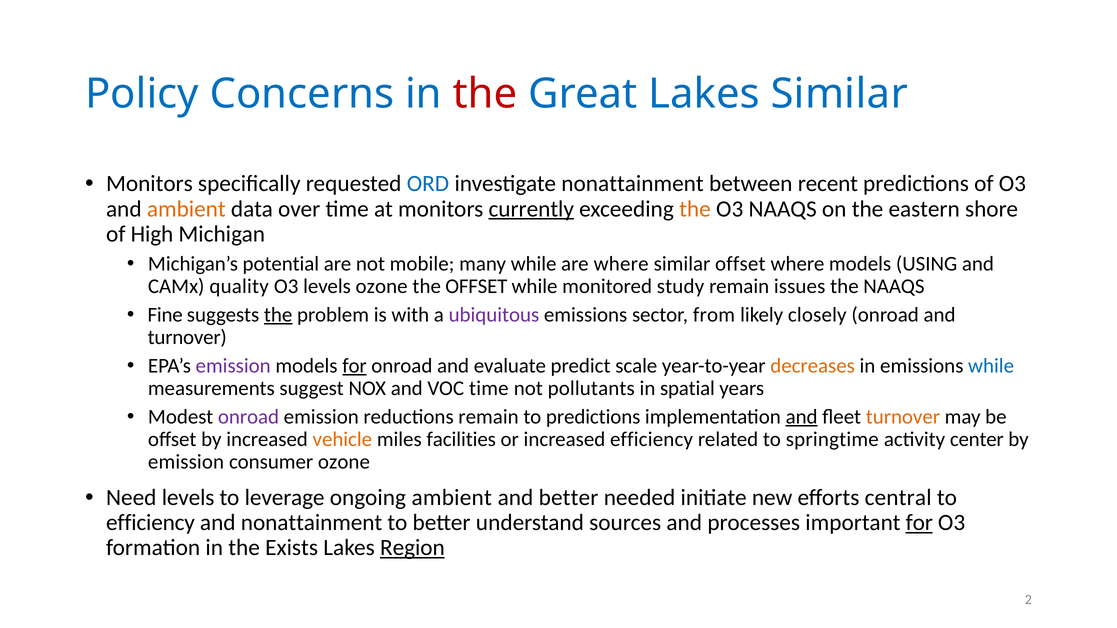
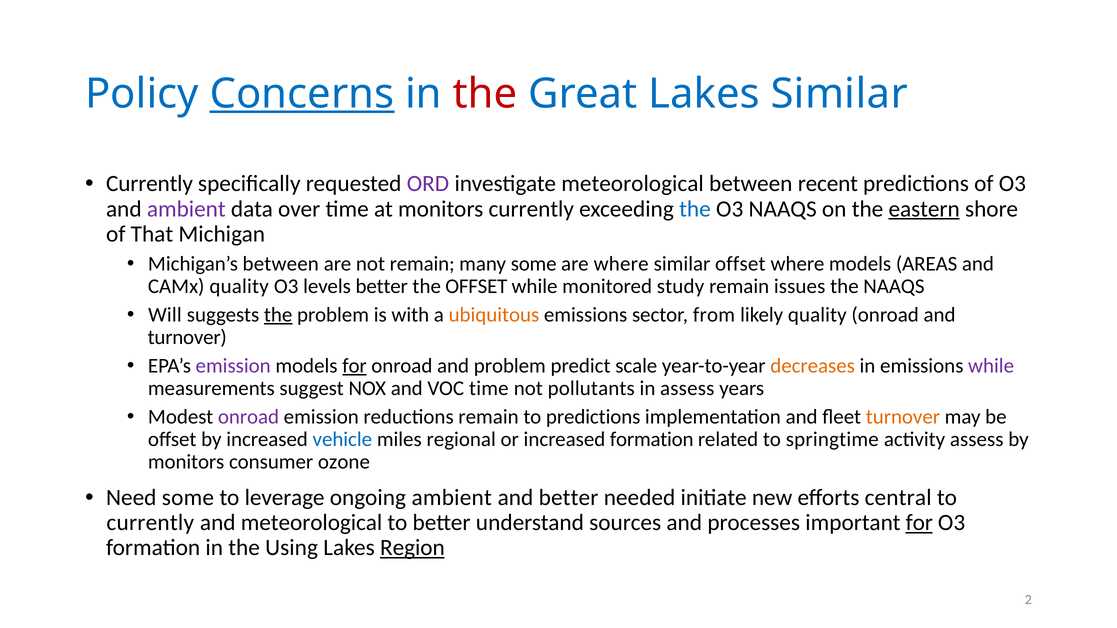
Concerns underline: none -> present
Monitors at (149, 184): Monitors -> Currently
ORD colour: blue -> purple
investigate nonattainment: nonattainment -> meteorological
ambient at (186, 209) colour: orange -> purple
currently at (531, 209) underline: present -> none
the at (695, 209) colour: orange -> blue
eastern underline: none -> present
High: High -> That
Michigan’s potential: potential -> between
not mobile: mobile -> remain
many while: while -> some
USING: USING -> AREAS
levels ozone: ozone -> better
Fine: Fine -> Will
ubiquitous colour: purple -> orange
likely closely: closely -> quality
and evaluate: evaluate -> problem
while at (991, 366) colour: blue -> purple
in spatial: spatial -> assess
and at (802, 417) underline: present -> none
vehicle colour: orange -> blue
facilities: facilities -> regional
increased efficiency: efficiency -> formation
activity center: center -> assess
emission at (186, 462): emission -> monitors
Need levels: levels -> some
efficiency at (150, 523): efficiency -> currently
and nonattainment: nonattainment -> meteorological
Exists: Exists -> Using
